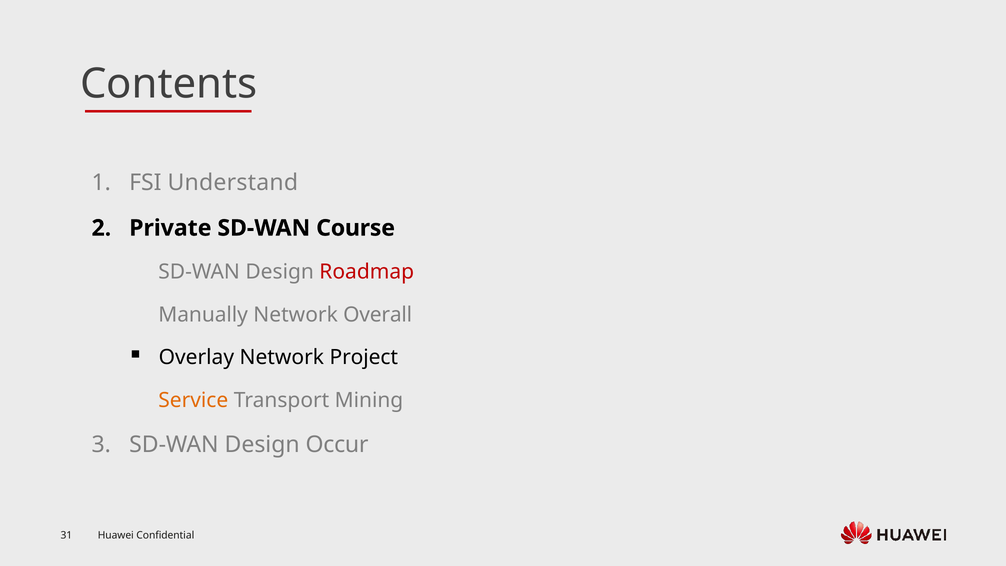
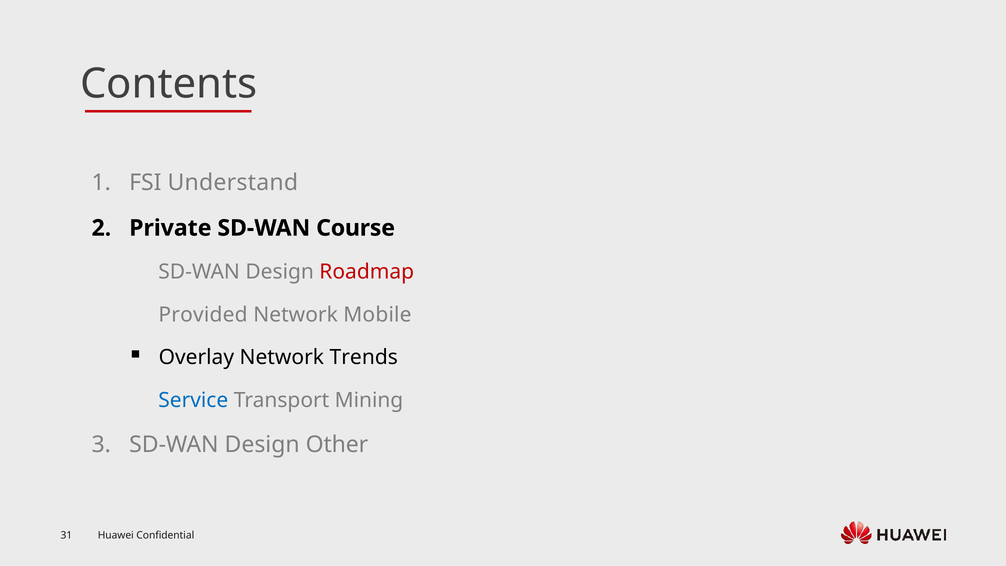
Manually: Manually -> Provided
Overall: Overall -> Mobile
Project: Project -> Trends
Service colour: orange -> blue
Occur: Occur -> Other
